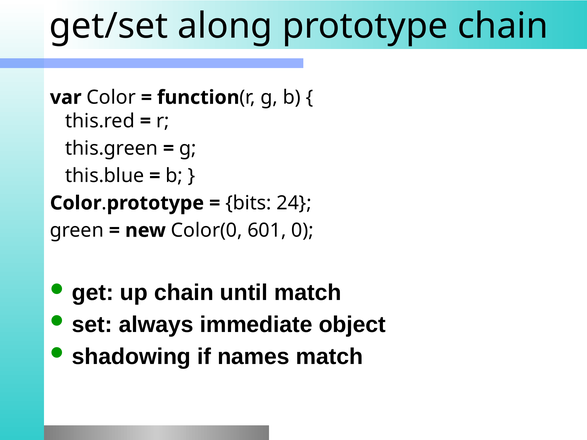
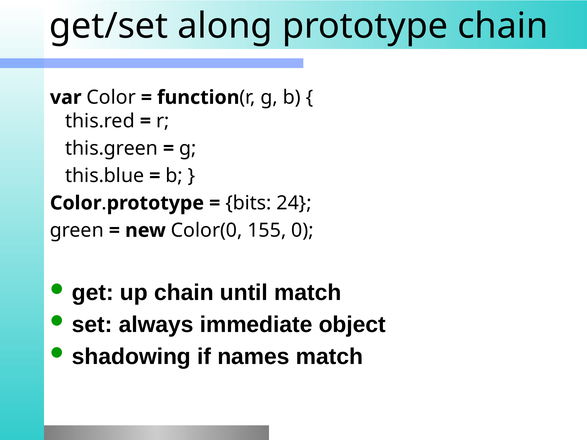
601: 601 -> 155
